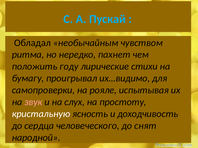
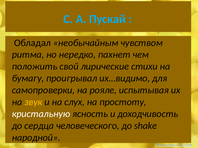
году: году -> свой
звук colour: pink -> yellow
снят: снят -> shake
